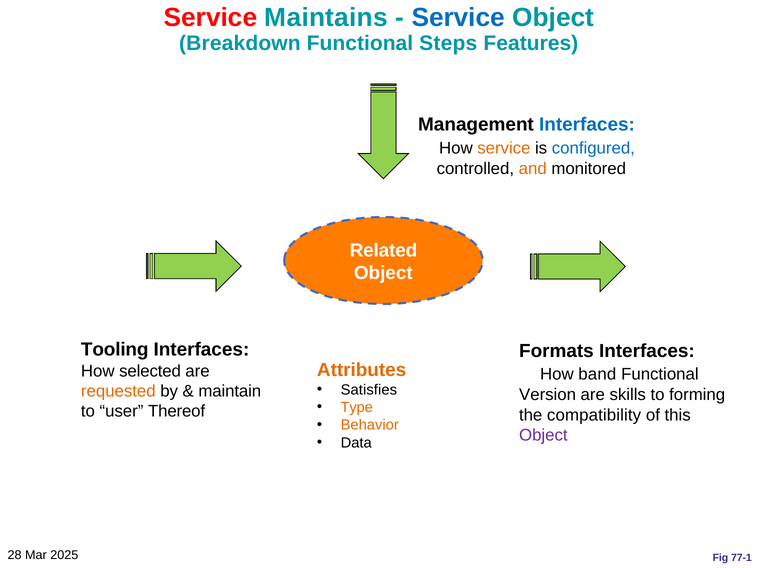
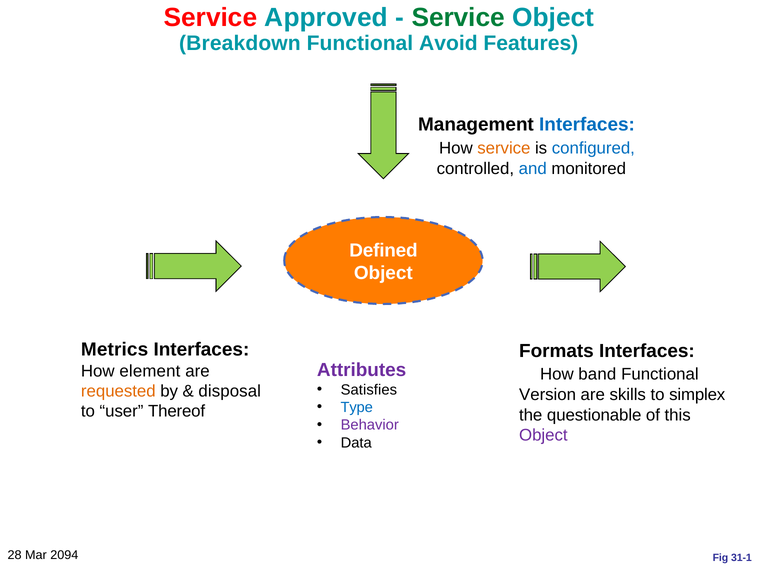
Maintains: Maintains -> Approved
Service at (458, 18) colour: blue -> green
Steps: Steps -> Avoid
and colour: orange -> blue
Related: Related -> Defined
Tooling: Tooling -> Metrics
Attributes colour: orange -> purple
selected: selected -> element
maintain: maintain -> disposal
forming: forming -> simplex
Type colour: orange -> blue
compatibility: compatibility -> questionable
Behavior colour: orange -> purple
2025: 2025 -> 2094
77-1: 77-1 -> 31-1
